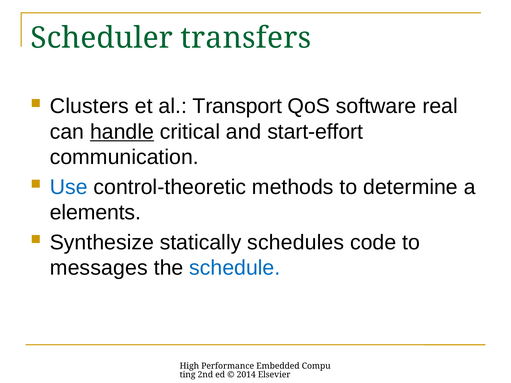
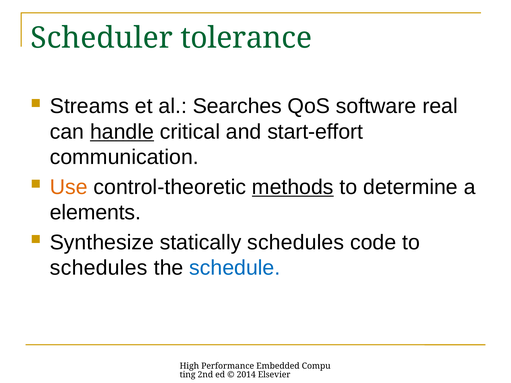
transfers: transfers -> tolerance
Clusters: Clusters -> Streams
Transport: Transport -> Searches
Use colour: blue -> orange
methods underline: none -> present
messages at (99, 268): messages -> schedules
